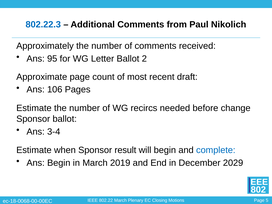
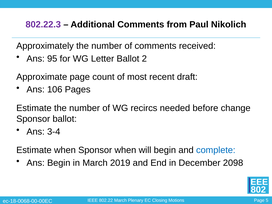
802.22.3 colour: blue -> purple
Sponsor result: result -> when
2029: 2029 -> 2098
